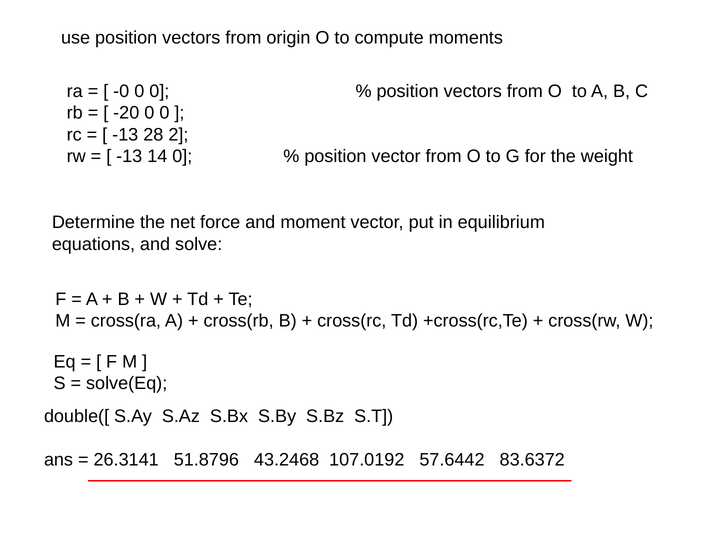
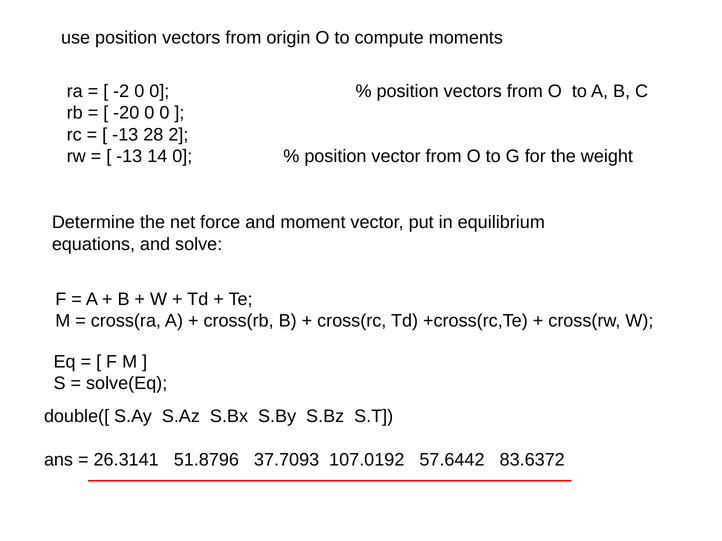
-0: -0 -> -2
43.2468: 43.2468 -> 37.7093
